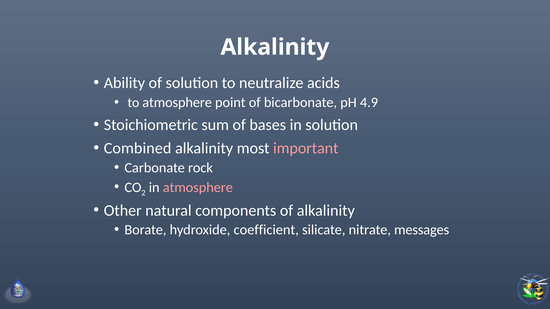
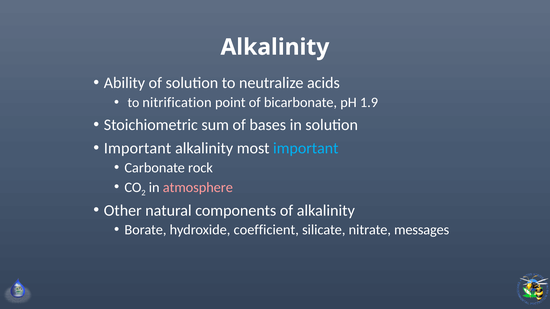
to atmosphere: atmosphere -> nitrification
4.9: 4.9 -> 1.9
Combined at (138, 148): Combined -> Important
important at (306, 148) colour: pink -> light blue
